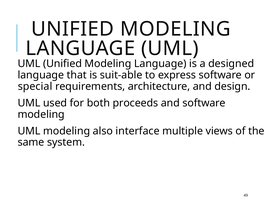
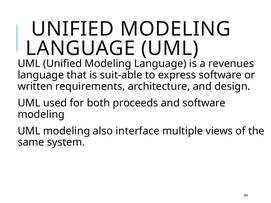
designed: designed -> revenues
special: special -> written
